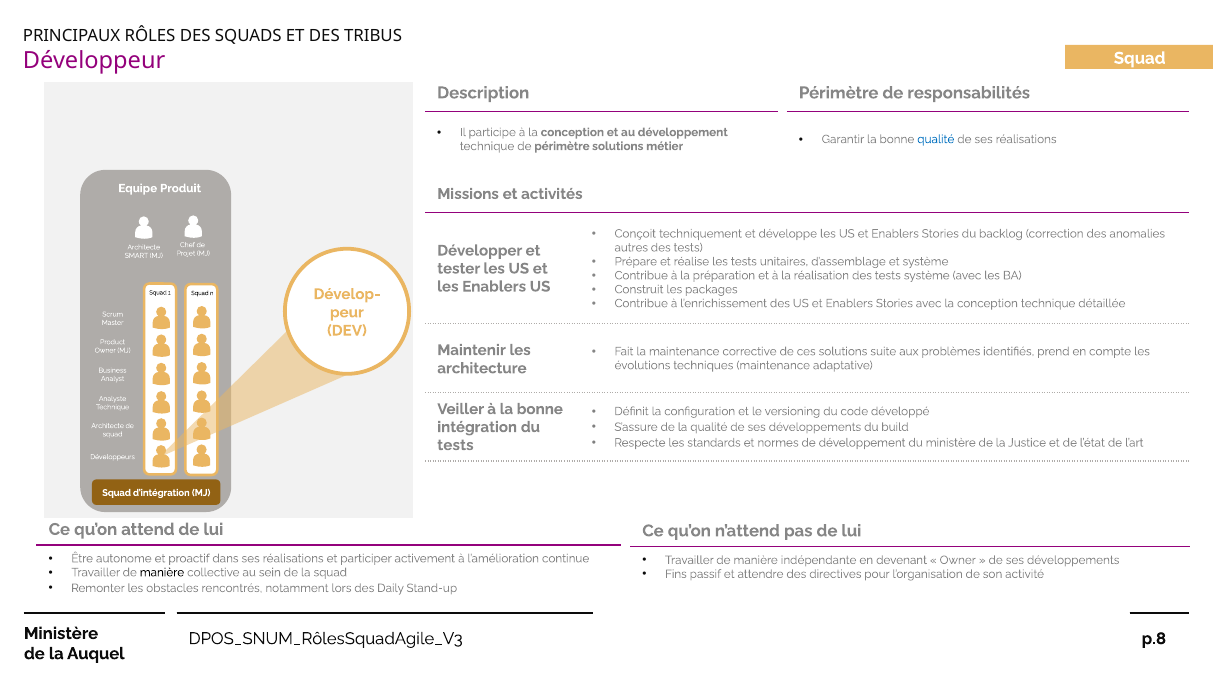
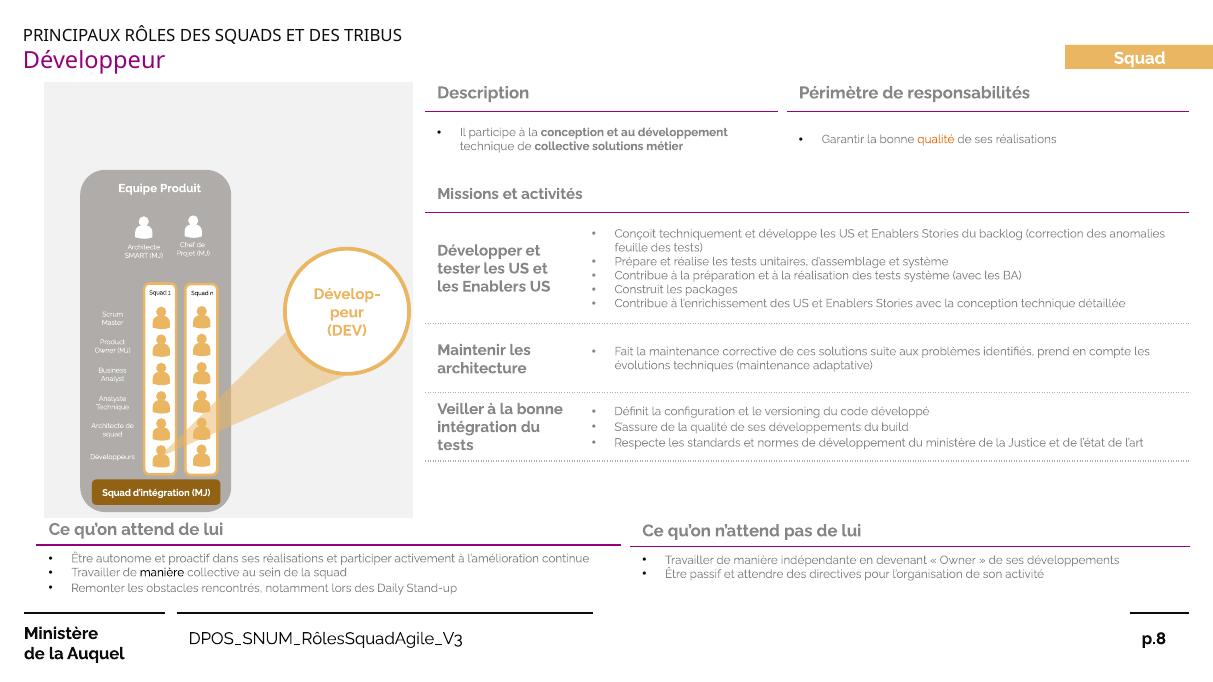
qualité at (936, 139) colour: blue -> orange
de périmètre: périmètre -> collective
autres: autres -> feuille
Fins at (676, 574): Fins -> Être
